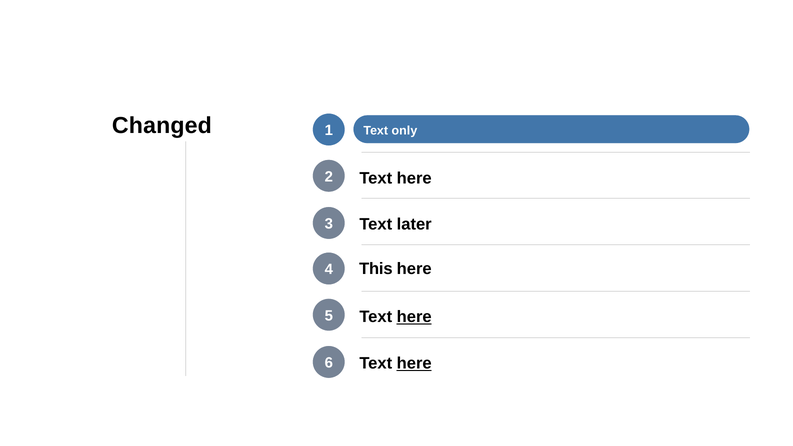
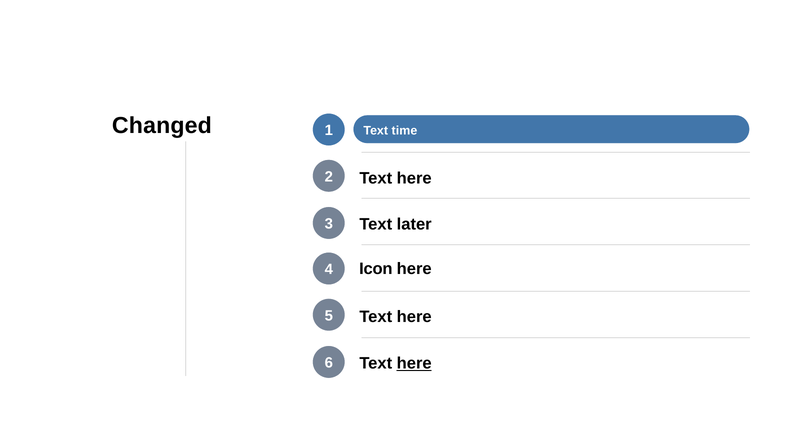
only: only -> time
This: This -> Icon
here at (414, 317) underline: present -> none
